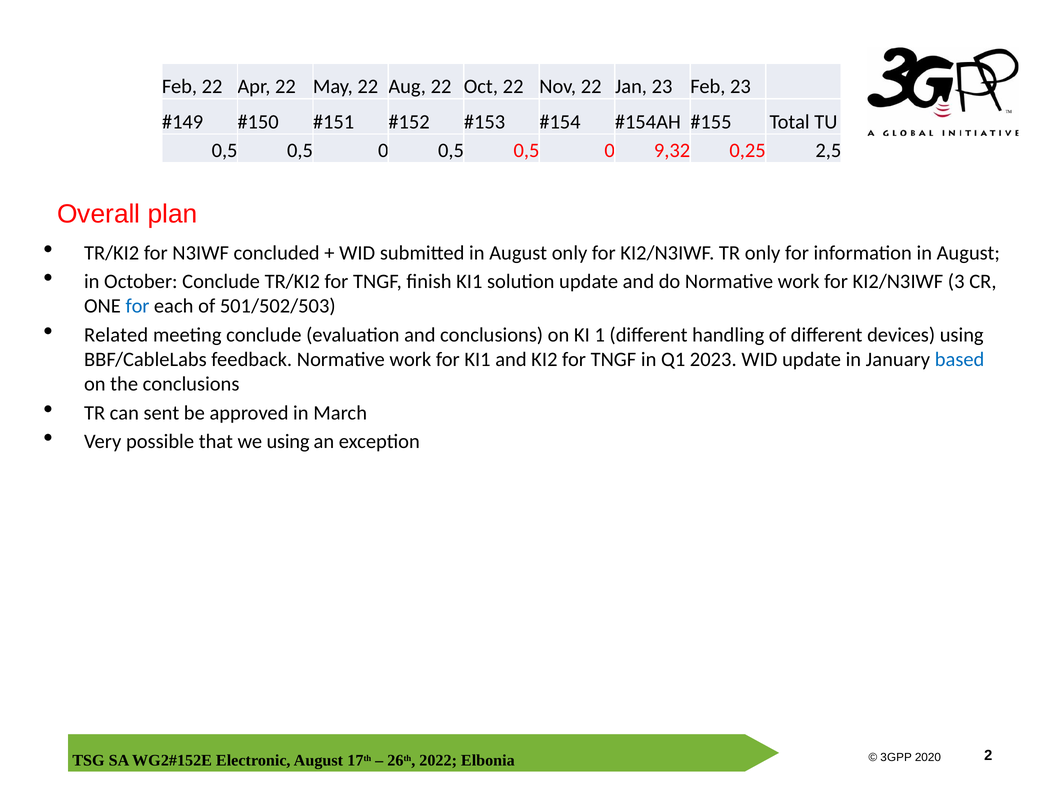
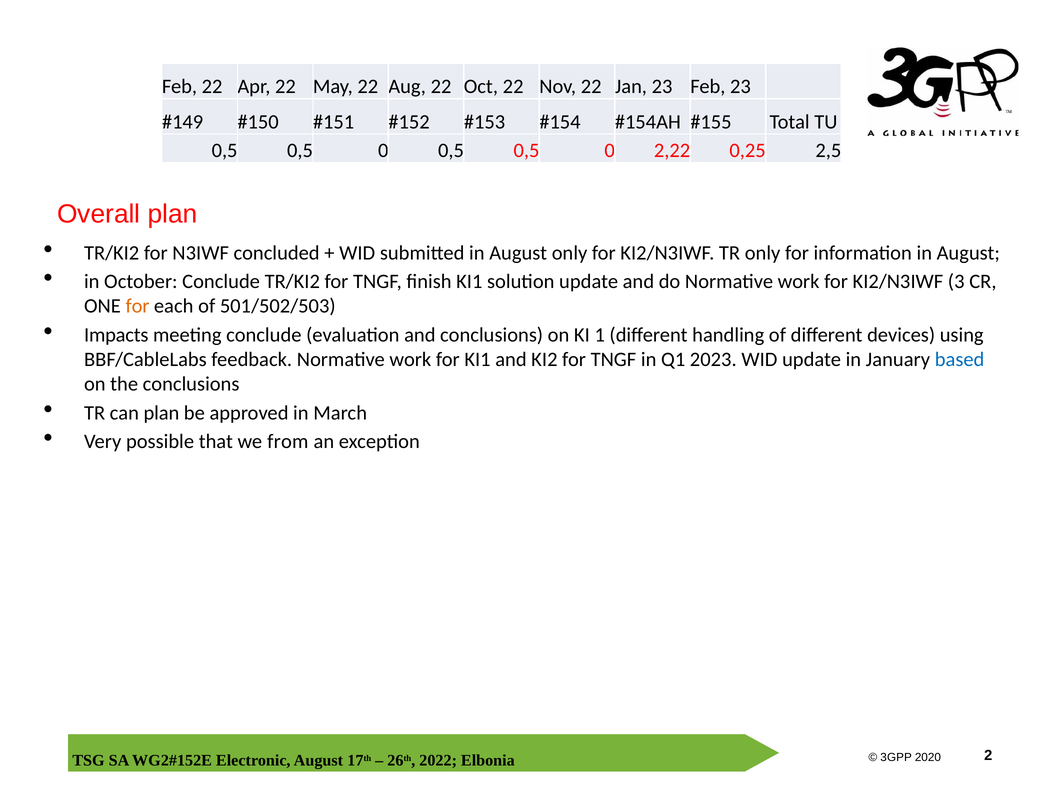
9,32: 9,32 -> 2,22
for at (137, 306) colour: blue -> orange
Related: Related -> Impacts
can sent: sent -> plan
we using: using -> from
